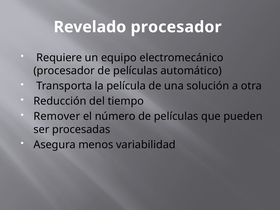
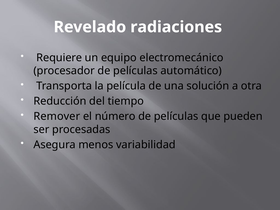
Revelado procesador: procesador -> radiaciones
